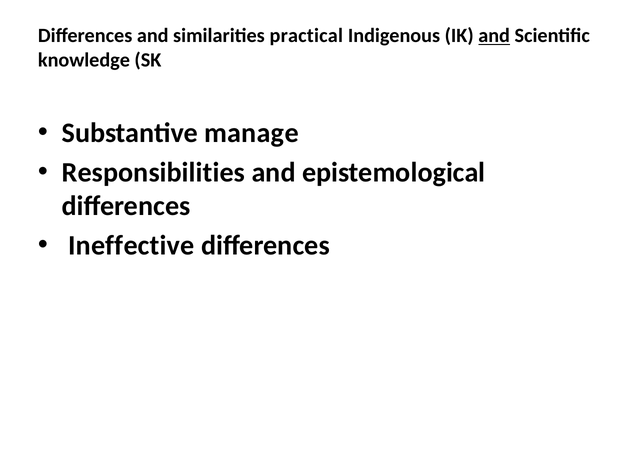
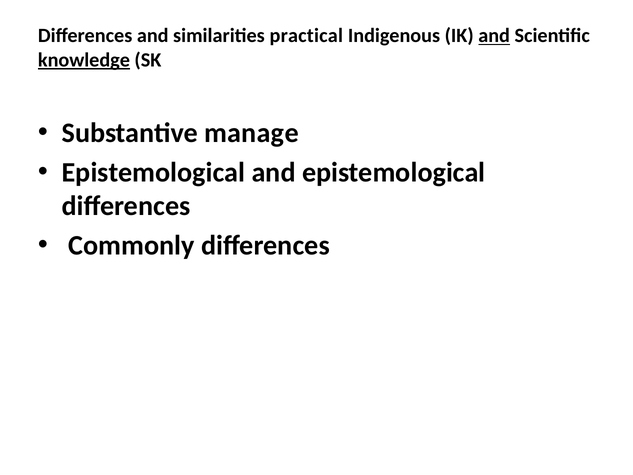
knowledge underline: none -> present
Responsibilities at (153, 172): Responsibilities -> Epistemological
Ineffective: Ineffective -> Commonly
